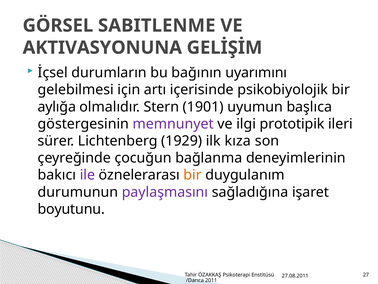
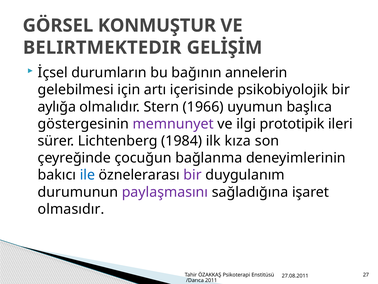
SABITLENME: SABITLENME -> KONMUŞTUR
AKTIVASYONUNA: AKTIVASYONUNA -> BELIRTMEKTEDIR
uyarımını: uyarımını -> annelerin
1901: 1901 -> 1966
1929: 1929 -> 1984
ile colour: purple -> blue
bir at (193, 175) colour: orange -> purple
boyutunu: boyutunu -> olmasıdır
